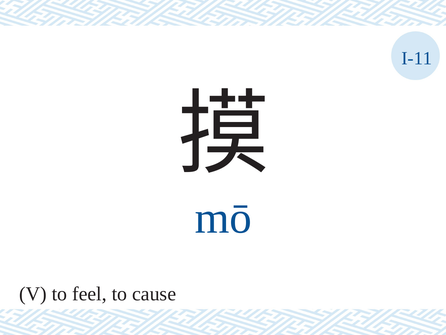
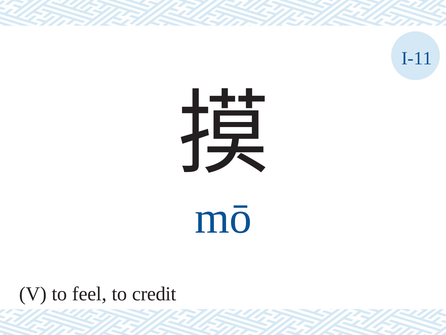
cause: cause -> credit
